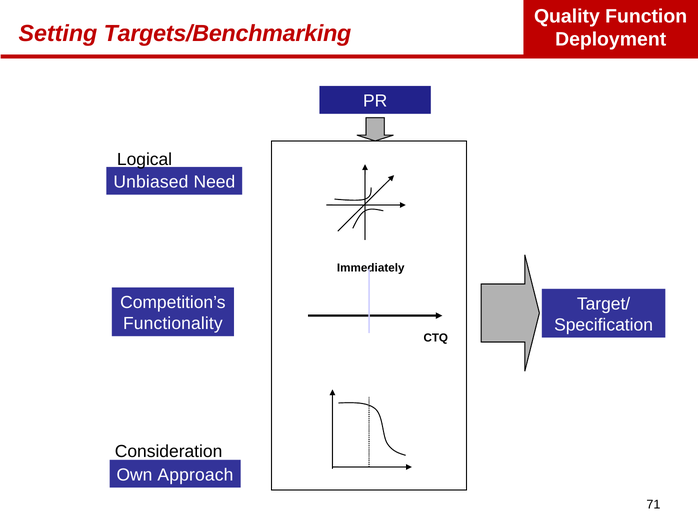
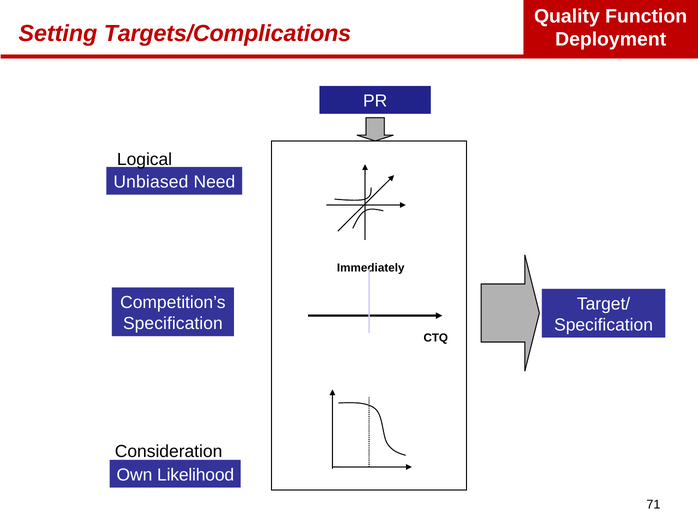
Targets/Benchmarking: Targets/Benchmarking -> Targets/Complications
Functionality at (173, 323): Functionality -> Specification
Approach: Approach -> Likelihood
